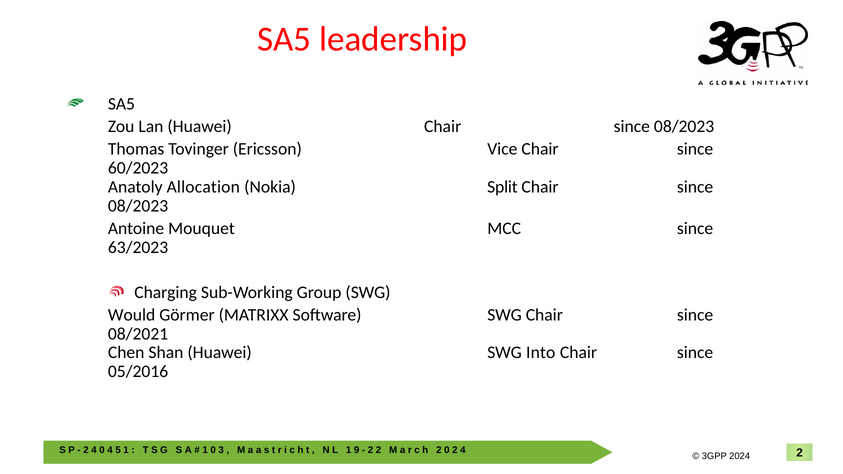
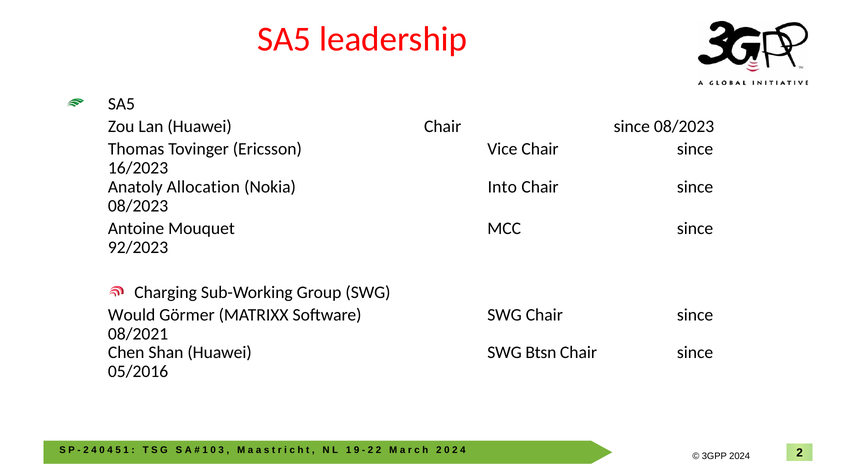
60/2023: 60/2023 -> 16/2023
Split: Split -> Into
63/2023: 63/2023 -> 92/2023
Into: Into -> Btsn
